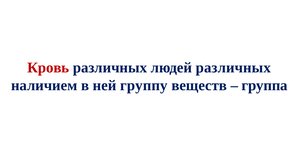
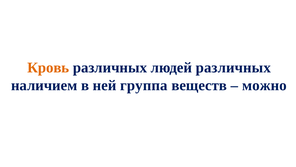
Кровь colour: red -> orange
группу: группу -> группа
группа: группа -> можно
